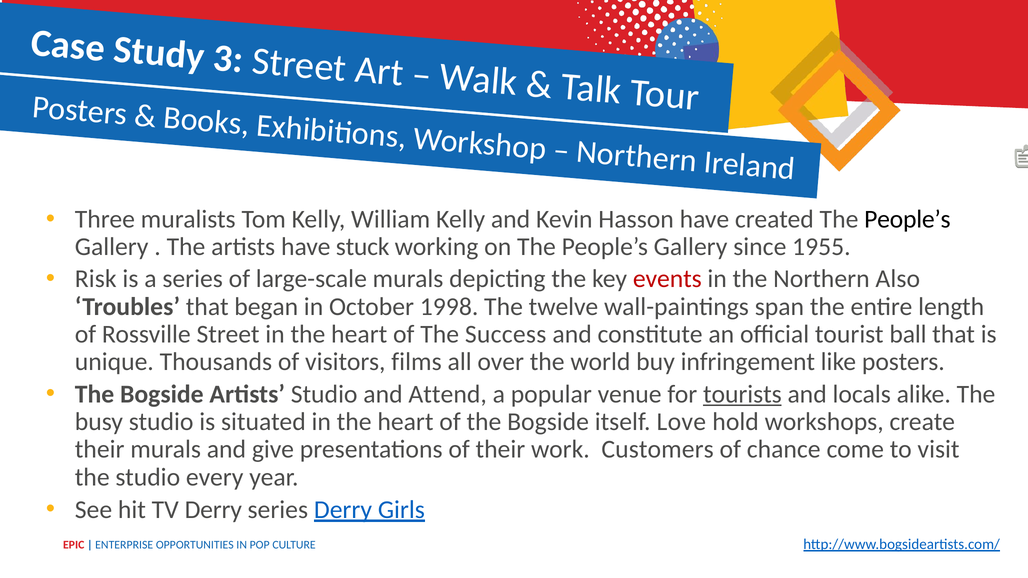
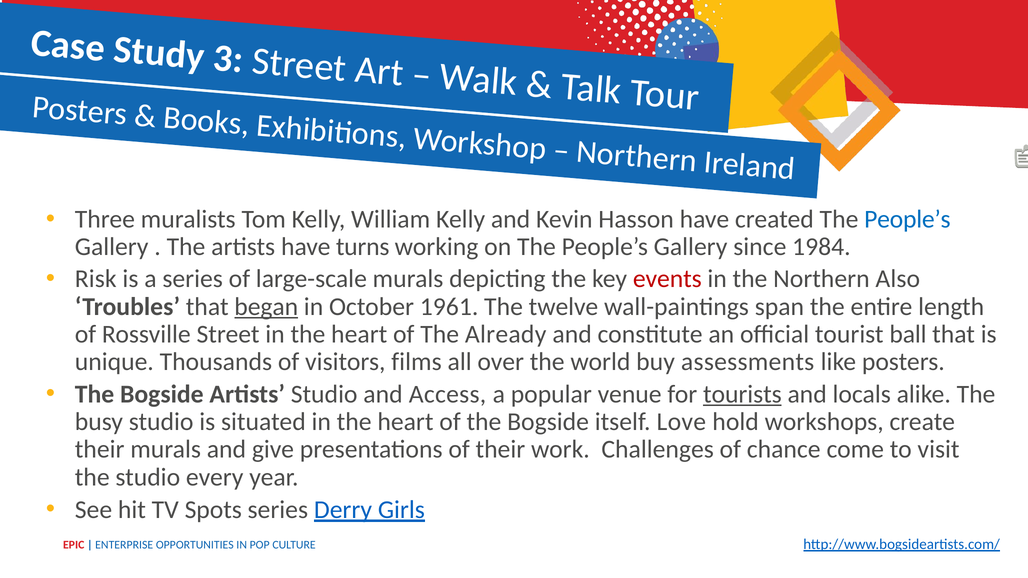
People’s at (907, 219) colour: black -> blue
stuck: stuck -> turns
1955: 1955 -> 1984
began underline: none -> present
1998: 1998 -> 1961
Success: Success -> Already
infringement: infringement -> assessments
Attend: Attend -> Access
Customers: Customers -> Challenges
TV Derry: Derry -> Spots
